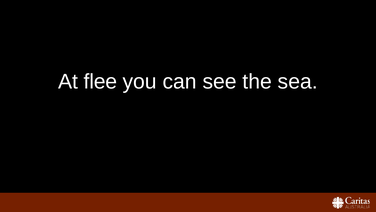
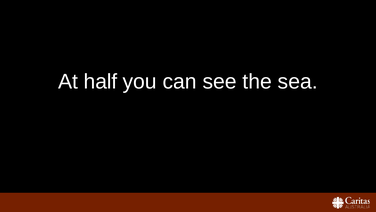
flee: flee -> half
